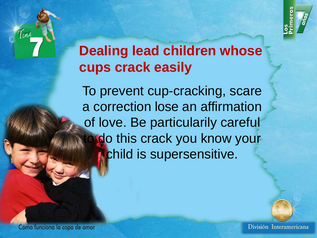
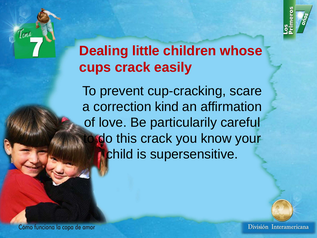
lead: lead -> little
lose: lose -> kind
